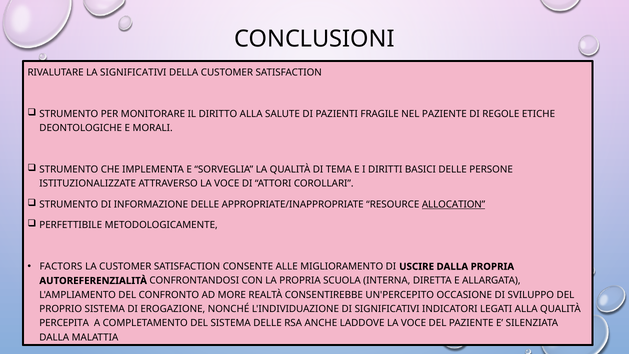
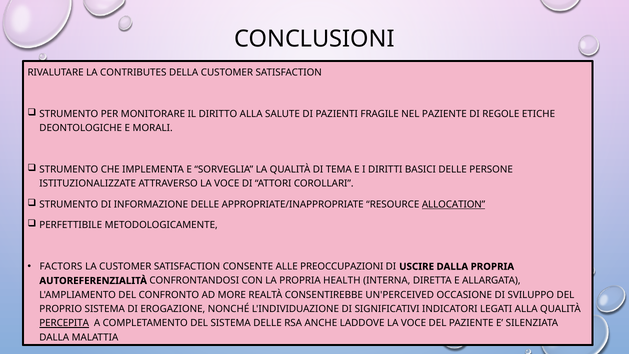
LA SIGNIFICATIVI: SIGNIFICATIVI -> CONTRIBUTES
MIGLIORAMENTO: MIGLIORAMENTO -> PREOCCUPAZIONI
SCUOLA: SCUOLA -> HEALTH
UN'PERCEPITO: UN'PERCEPITO -> UN'PERCEIVED
PERCEPITA underline: none -> present
